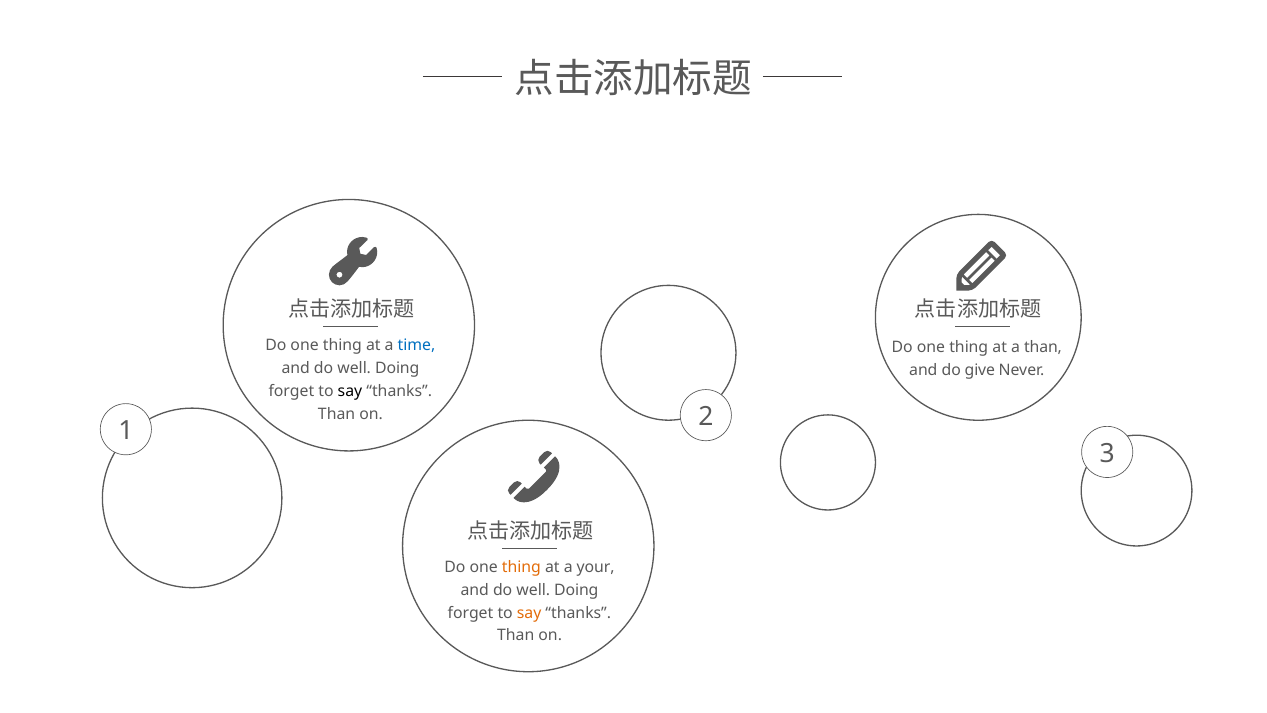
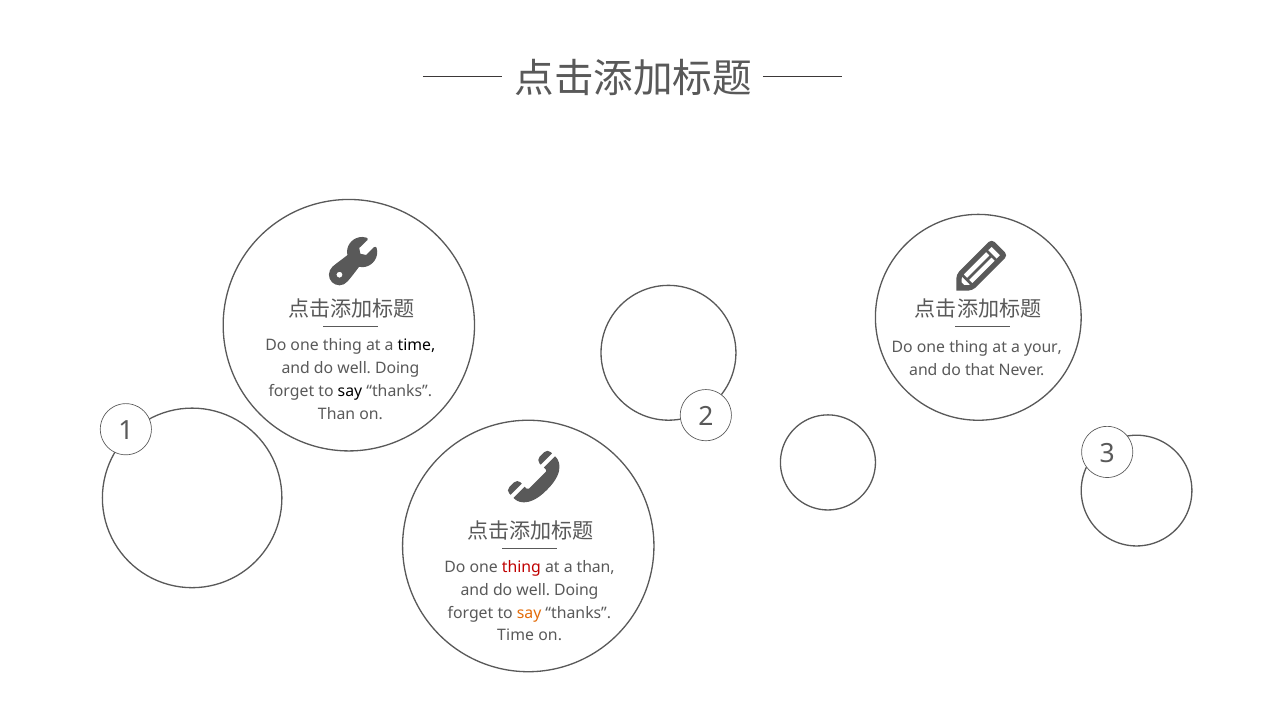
time at (417, 345) colour: blue -> black
a than: than -> your
give: give -> that
thing at (521, 567) colour: orange -> red
a your: your -> than
Than at (516, 635): Than -> Time
